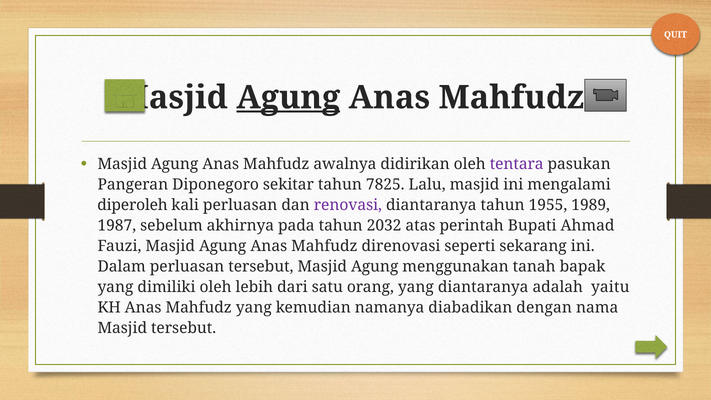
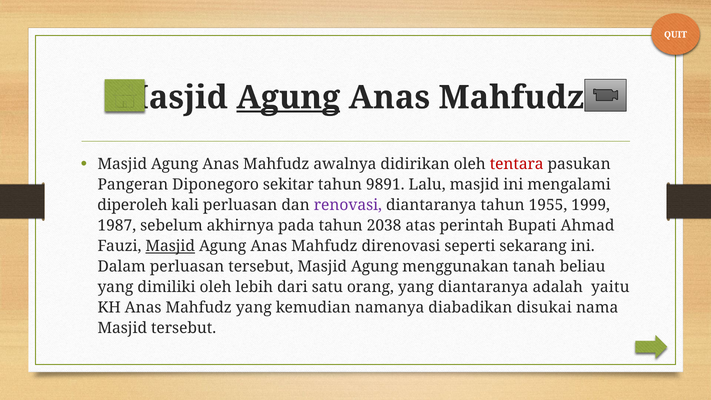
tentara colour: purple -> red
7825: 7825 -> 9891
1989: 1989 -> 1999
2032: 2032 -> 2038
Masjid at (170, 246) underline: none -> present
bapak: bapak -> beliau
dengan: dengan -> disukai
